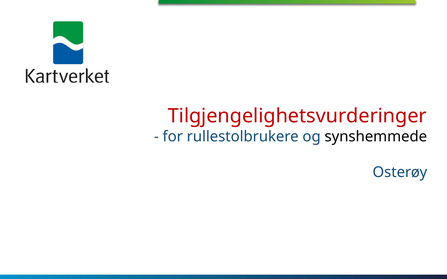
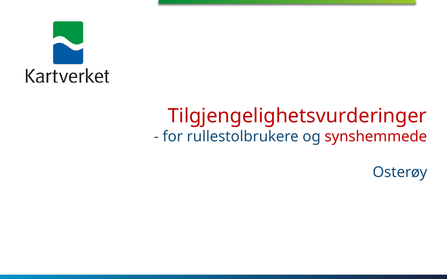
synshemmede colour: black -> red
